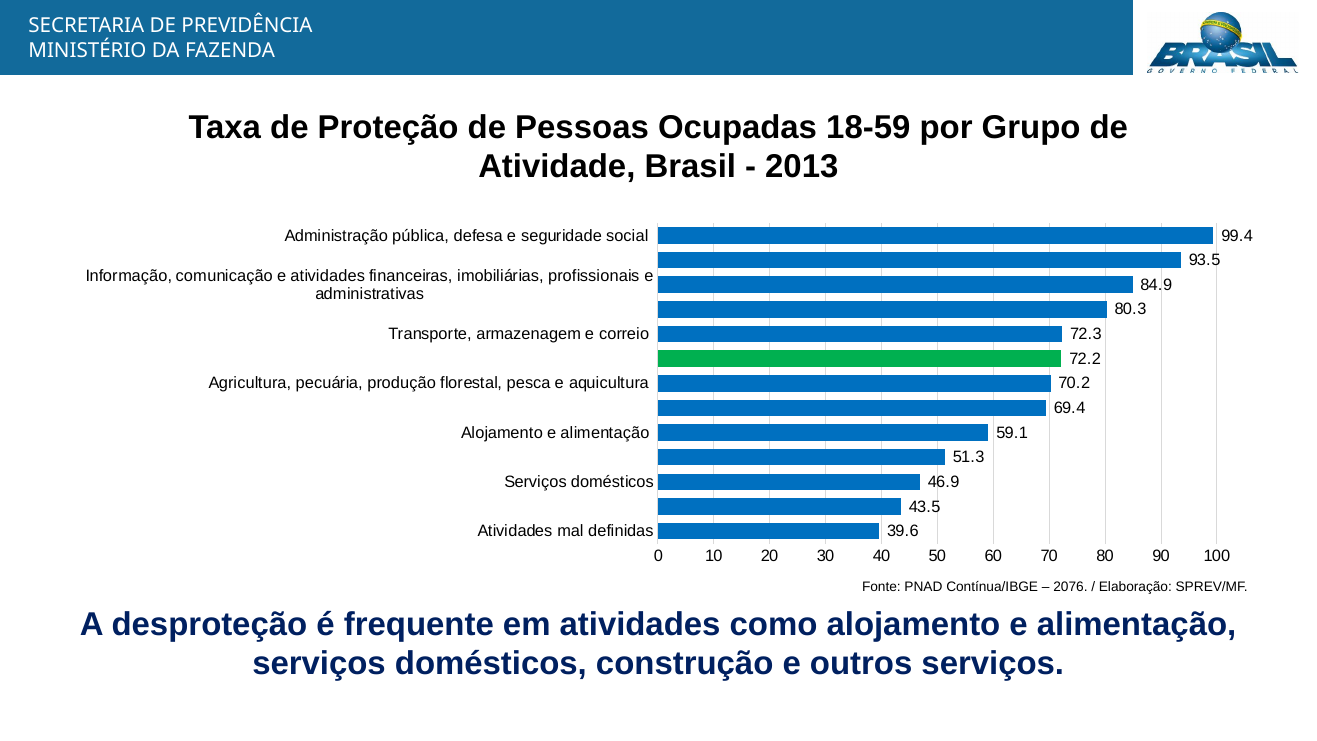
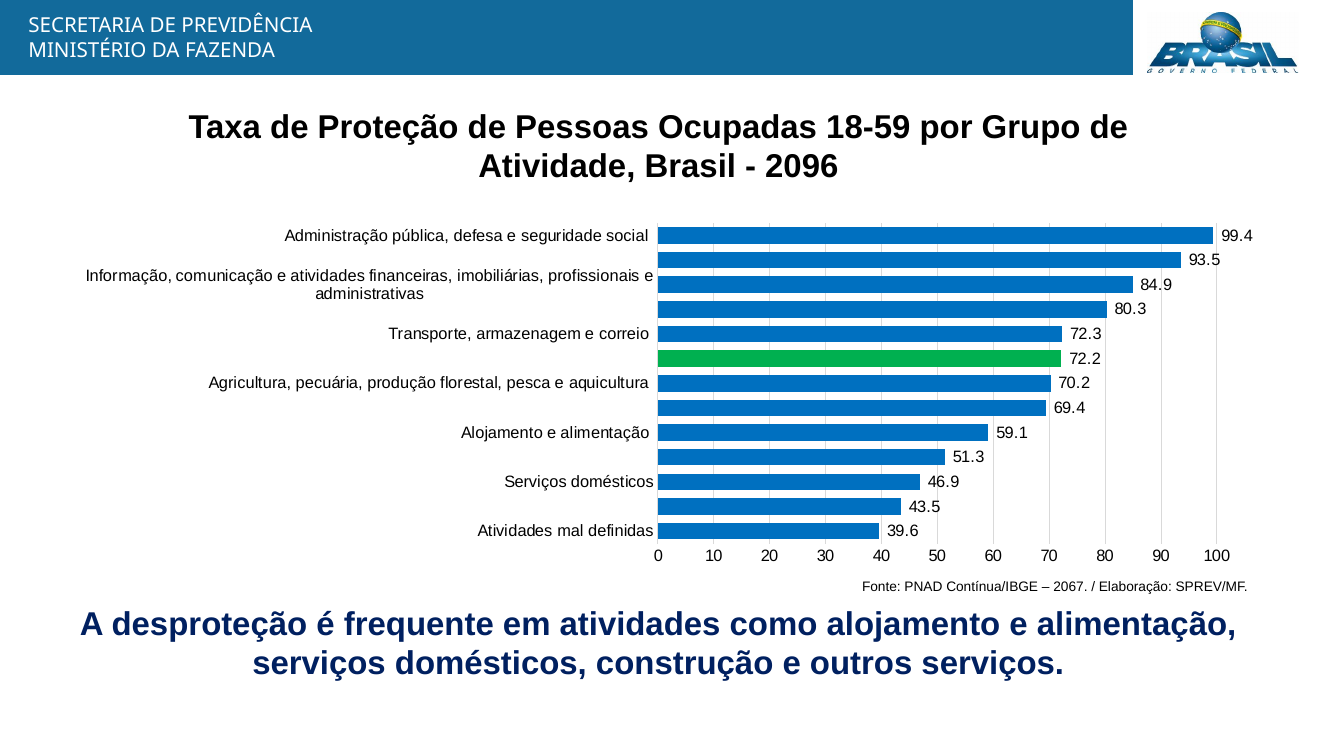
2013: 2013 -> 2096
2076: 2076 -> 2067
